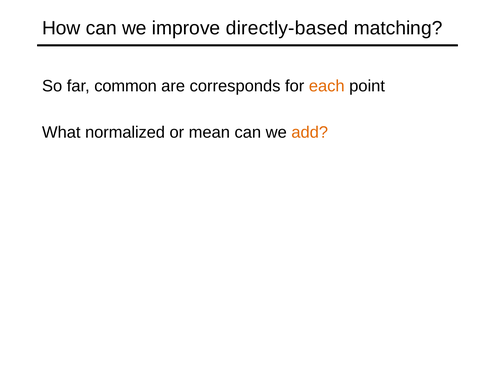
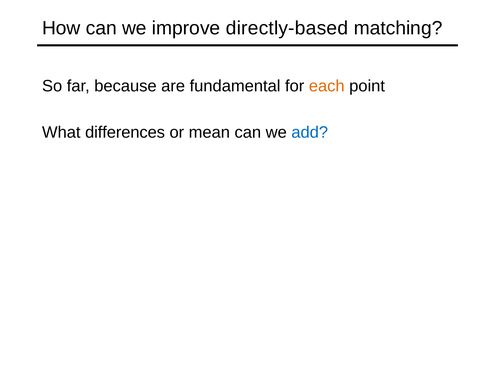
common: common -> because
corresponds: corresponds -> fundamental
normalized: normalized -> differences
add colour: orange -> blue
